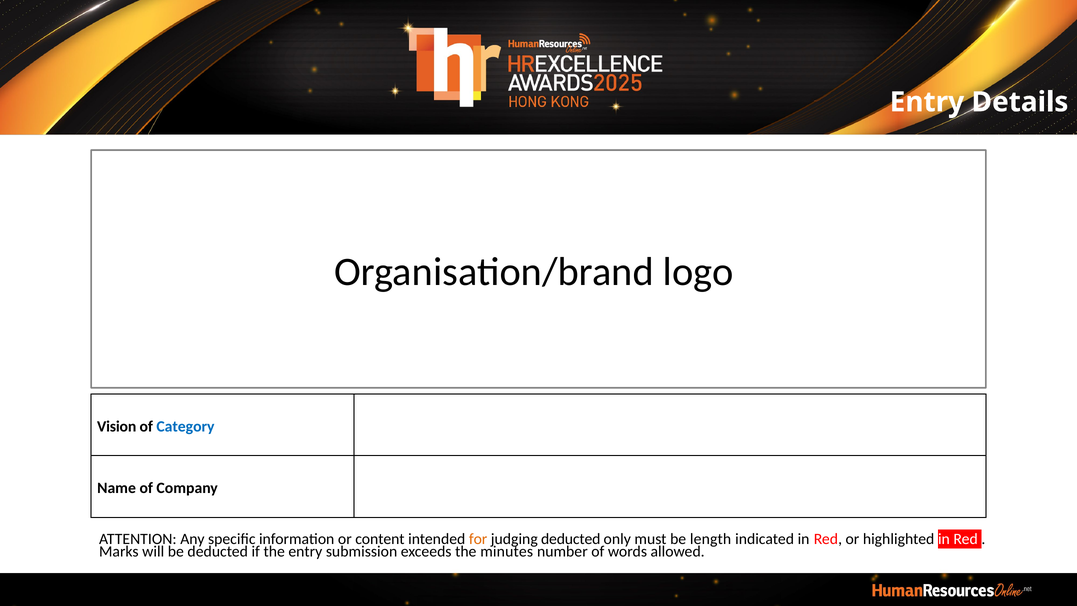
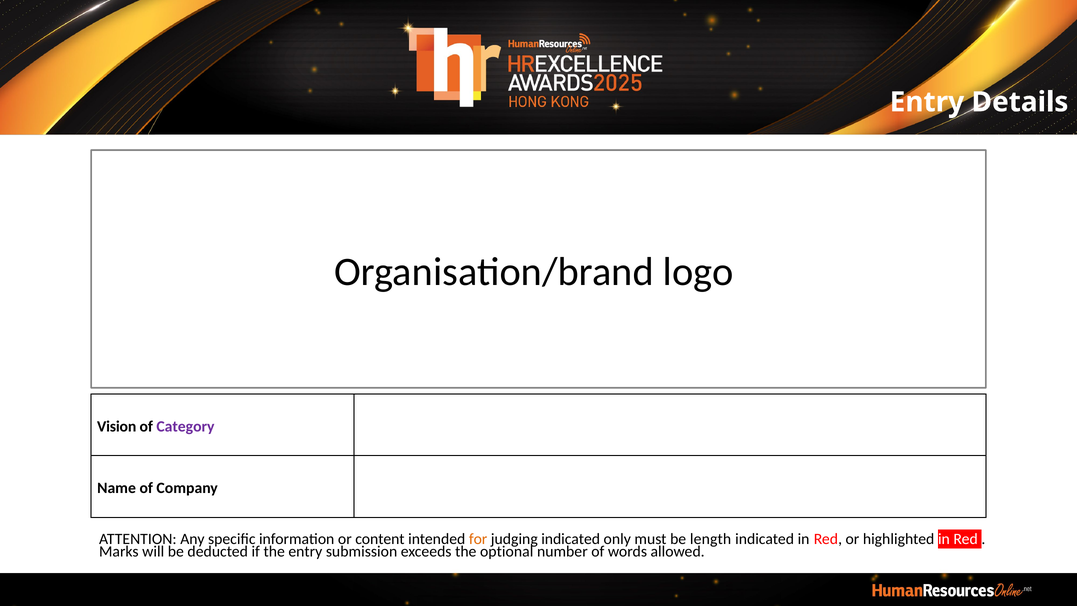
Category colour: blue -> purple
judging deducted: deducted -> indicated
minutes: minutes -> optional
